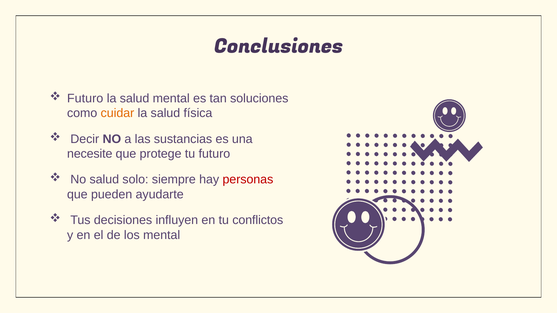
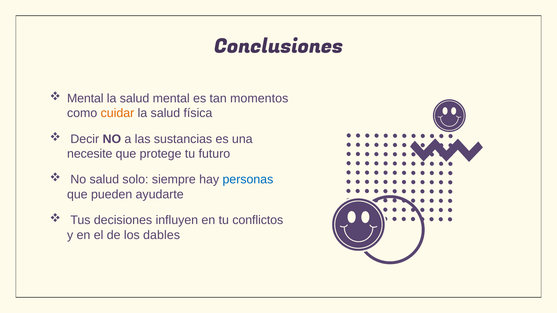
Futuro at (85, 99): Futuro -> Mental
soluciones: soluciones -> momentos
personas colour: red -> blue
los mental: mental -> dables
